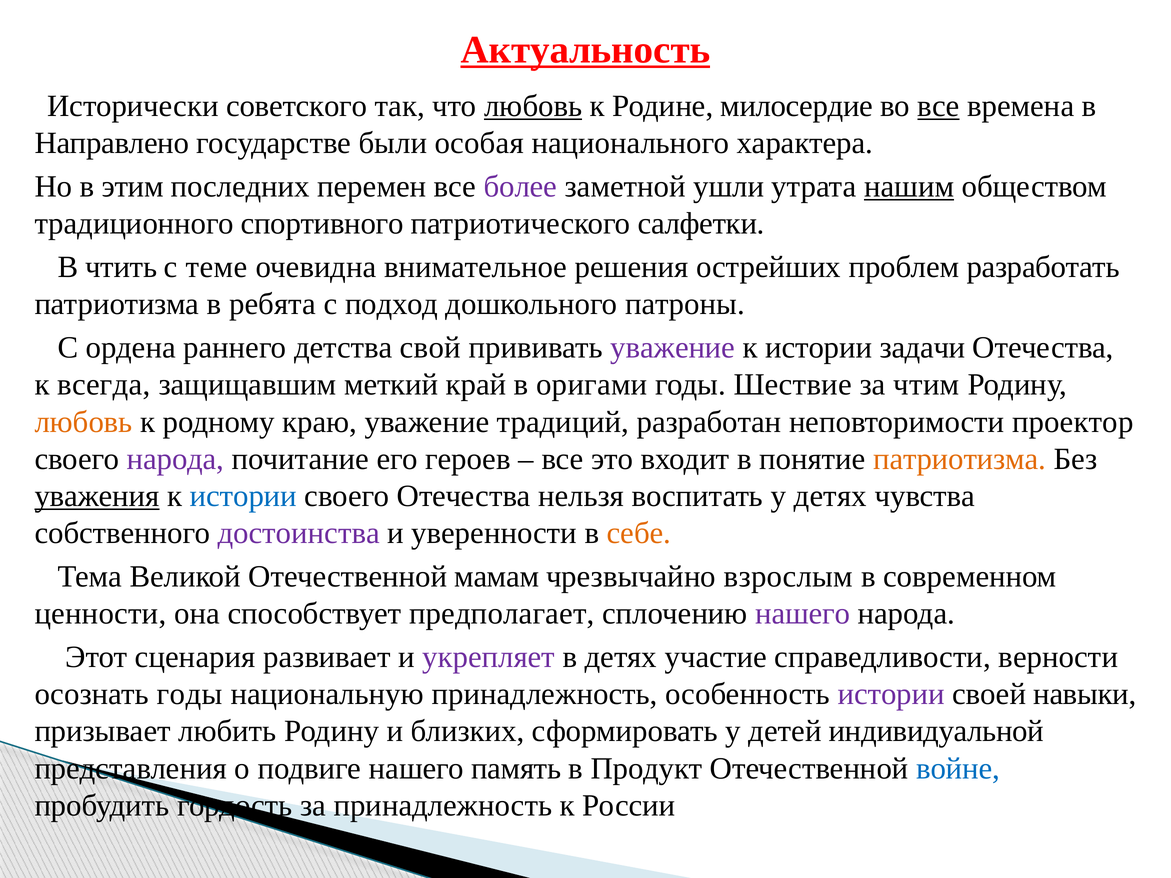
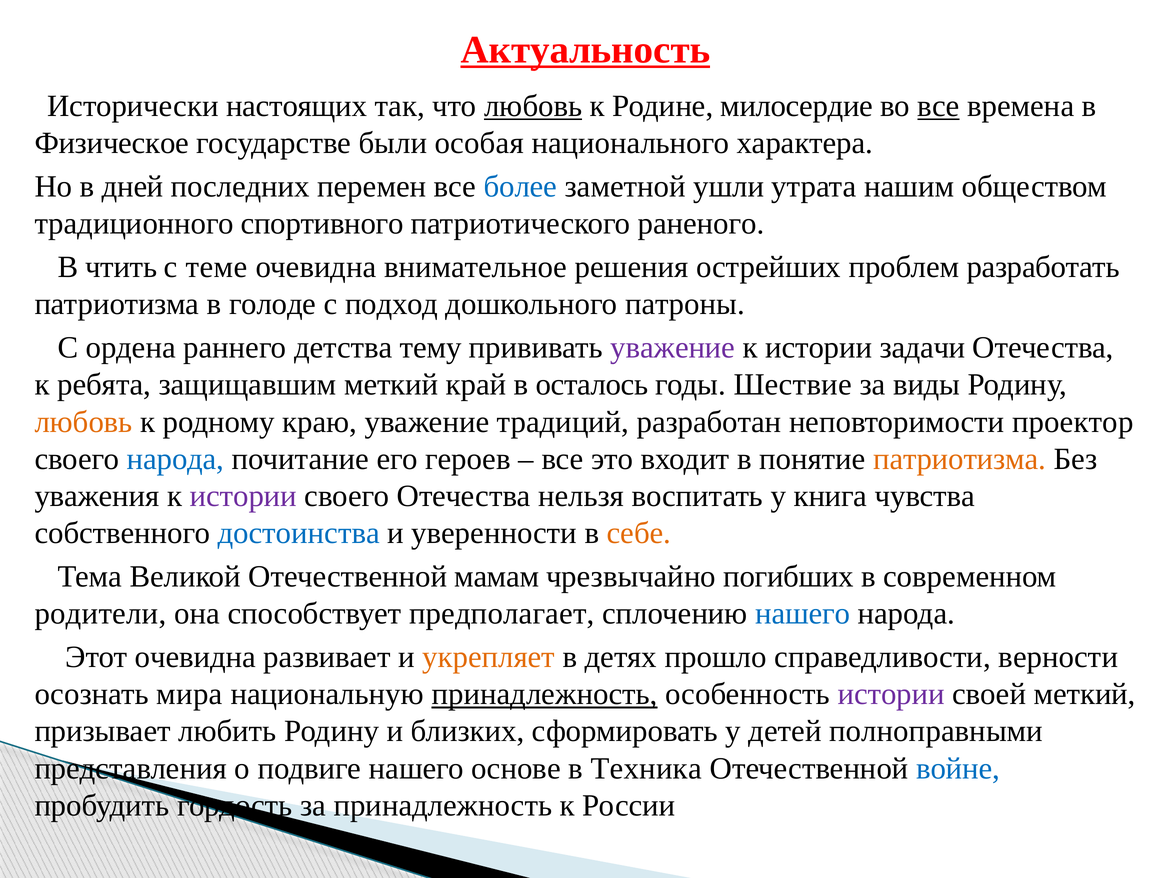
советского: советского -> настоящих
Направлено: Направлено -> Физическое
этим: этим -> дней
более colour: purple -> blue
нашим underline: present -> none
салфетки: салфетки -> раненого
ребята: ребята -> голоде
свой: свой -> тему
всегда: всегда -> ребята
оригами: оригами -> осталось
чтим: чтим -> виды
народа at (176, 459) colour: purple -> blue
уважения underline: present -> none
истории at (243, 496) colour: blue -> purple
у детях: детях -> книга
достоинства colour: purple -> blue
взрослым: взрослым -> погибших
ценности: ценности -> родители
нашего at (803, 614) colour: purple -> blue
Этот сценария: сценария -> очевидна
укрепляет colour: purple -> orange
участие: участие -> прошло
осознать годы: годы -> мира
принадлежность at (545, 694) underline: none -> present
своей навыки: навыки -> меткий
индивидуальной: индивидуальной -> полноправными
память: память -> основе
Продукт: Продукт -> Техника
